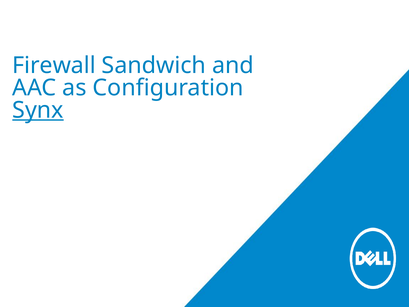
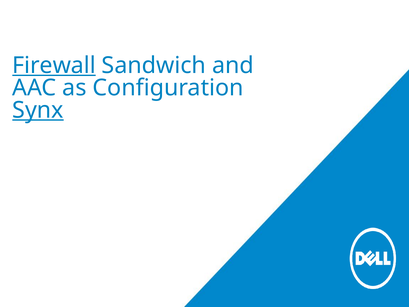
Firewall underline: none -> present
